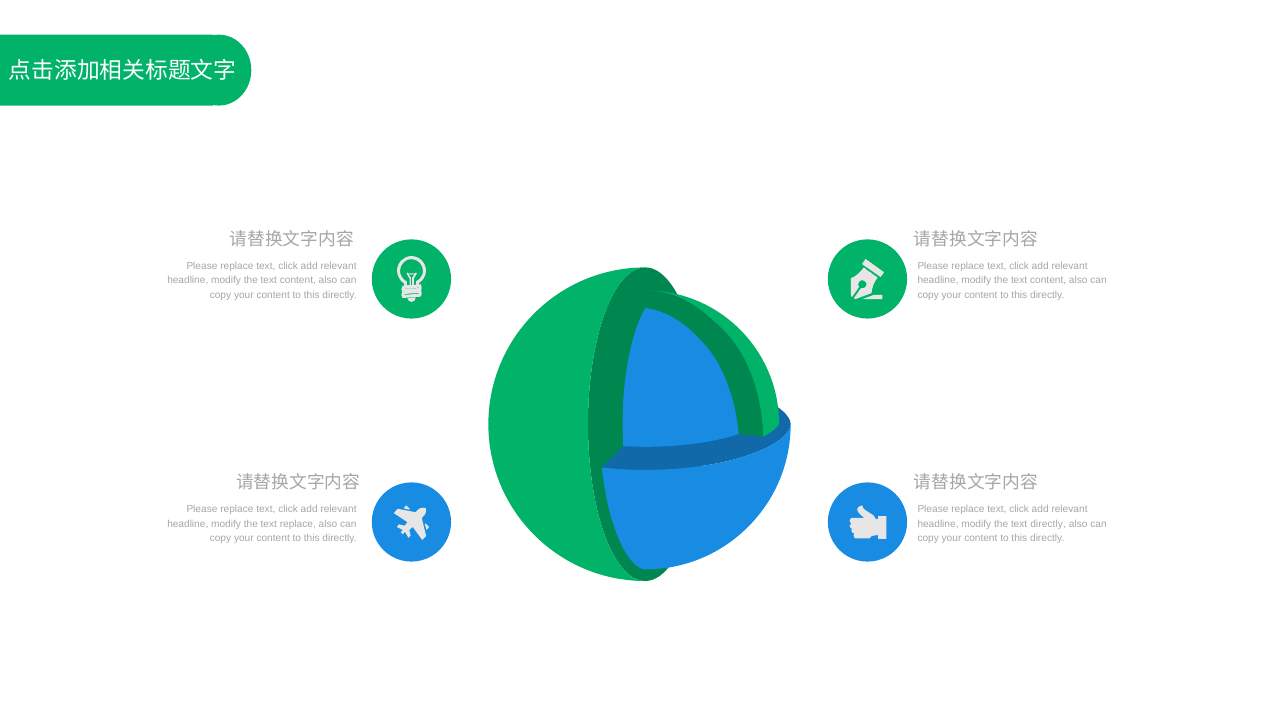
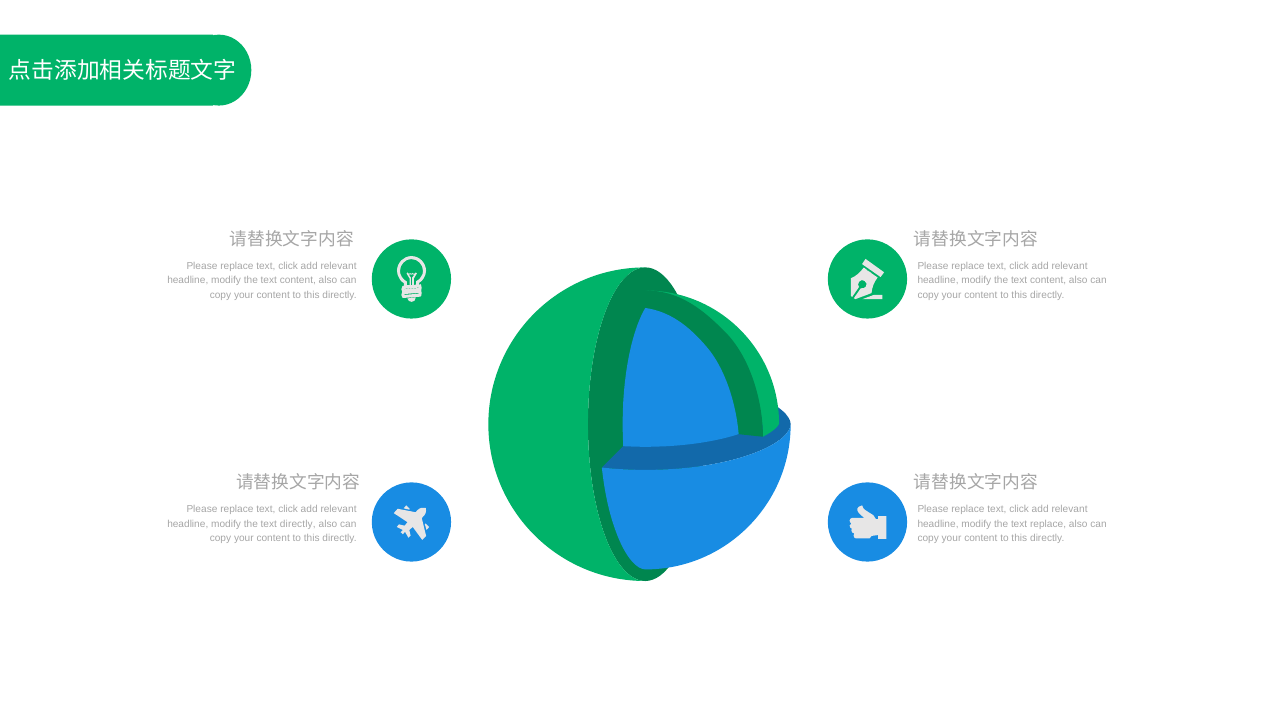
text replace: replace -> directly
text directly: directly -> replace
